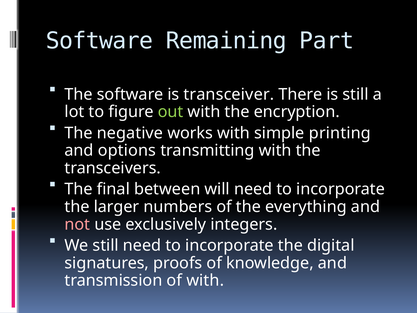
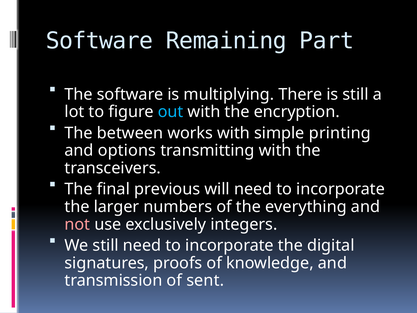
transceiver: transceiver -> multiplying
out colour: light green -> light blue
negative: negative -> between
between: between -> previous
of with: with -> sent
